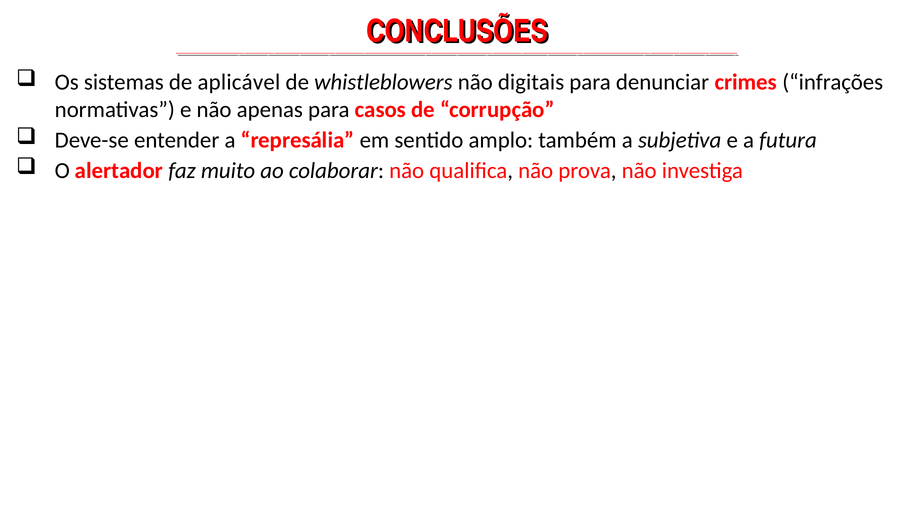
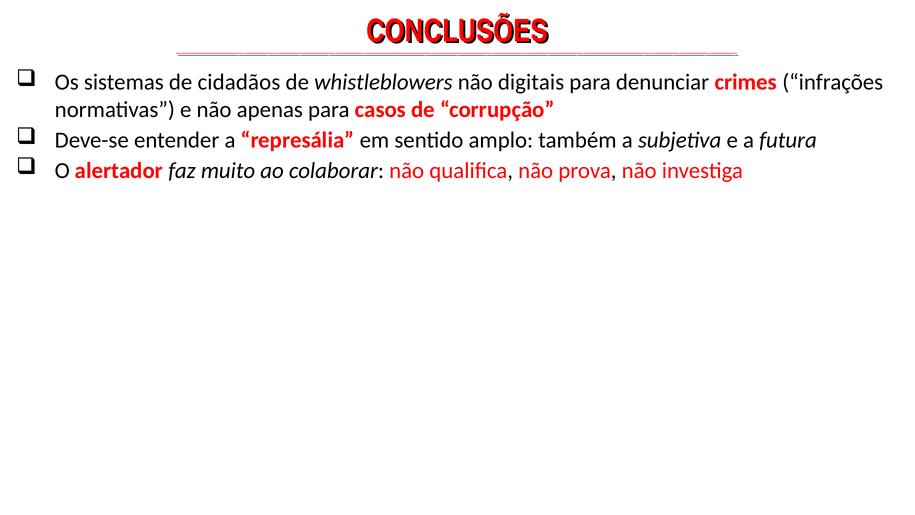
aplicável: aplicável -> cidadãos
